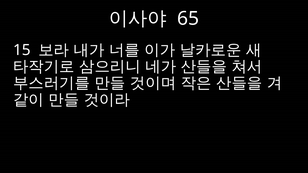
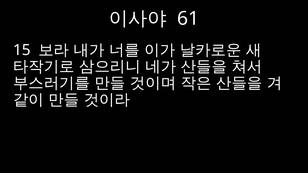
65: 65 -> 61
